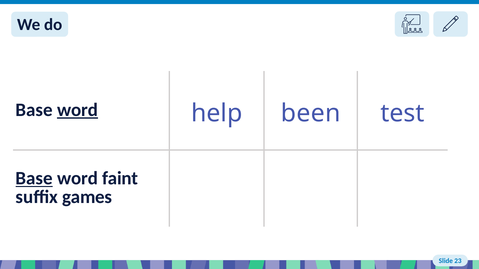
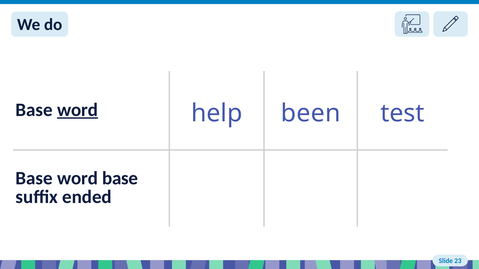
Base at (34, 179) underline: present -> none
word faint: faint -> base
games: games -> ended
